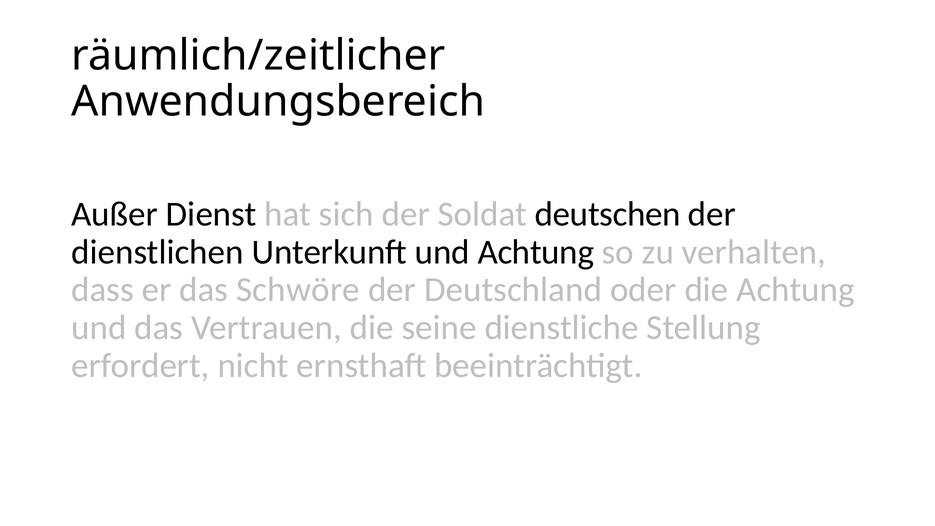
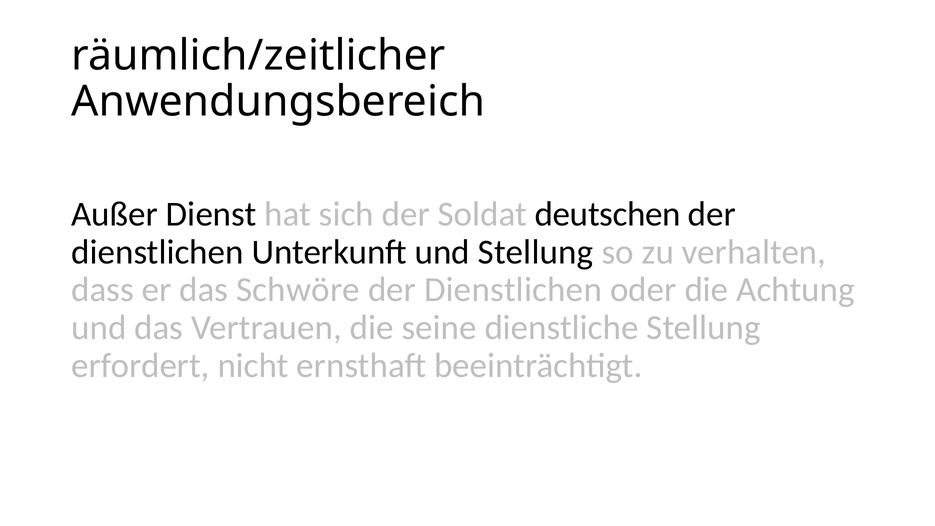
und Achtung: Achtung -> Stellung
Deutschland at (513, 290): Deutschland -> Dienstlichen
